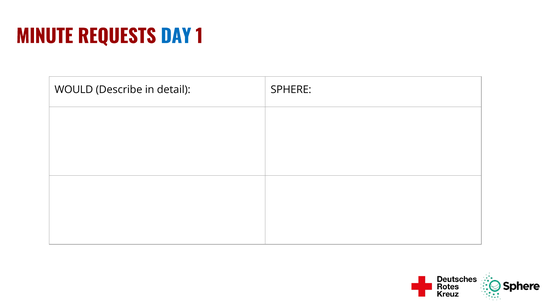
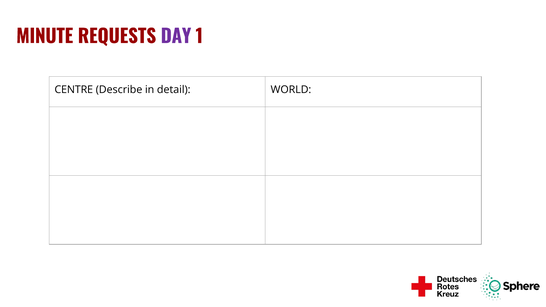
DAY colour: blue -> purple
WOULD: WOULD -> CENTRE
SPHERE: SPHERE -> WORLD
